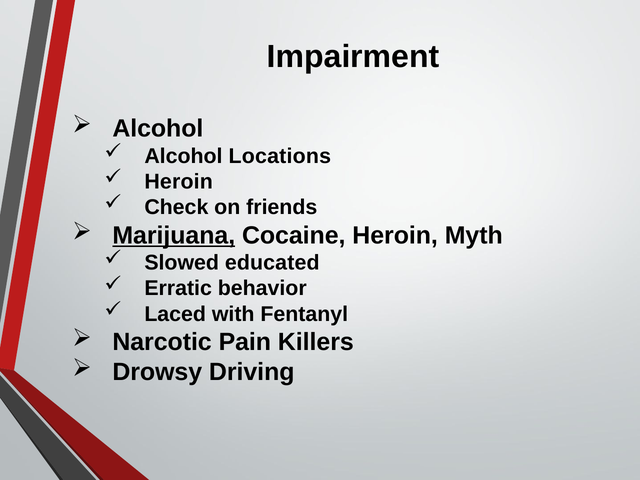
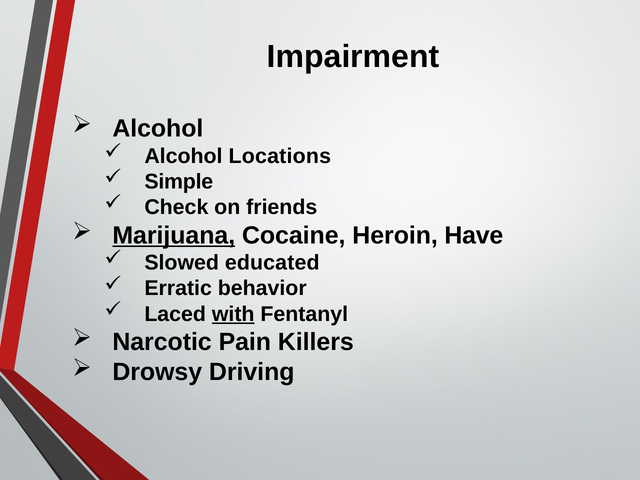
Heroin at (179, 182): Heroin -> Simple
Myth: Myth -> Have
with underline: none -> present
